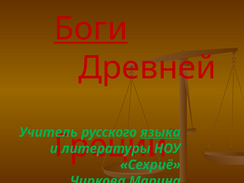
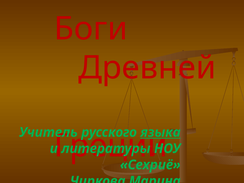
Боги underline: present -> none
